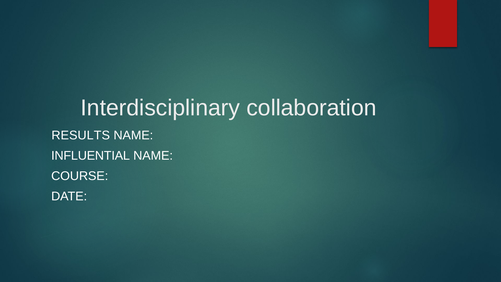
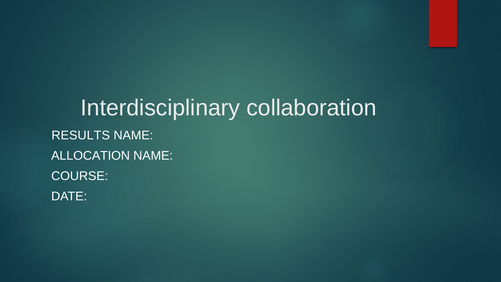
INFLUENTIAL: INFLUENTIAL -> ALLOCATION
